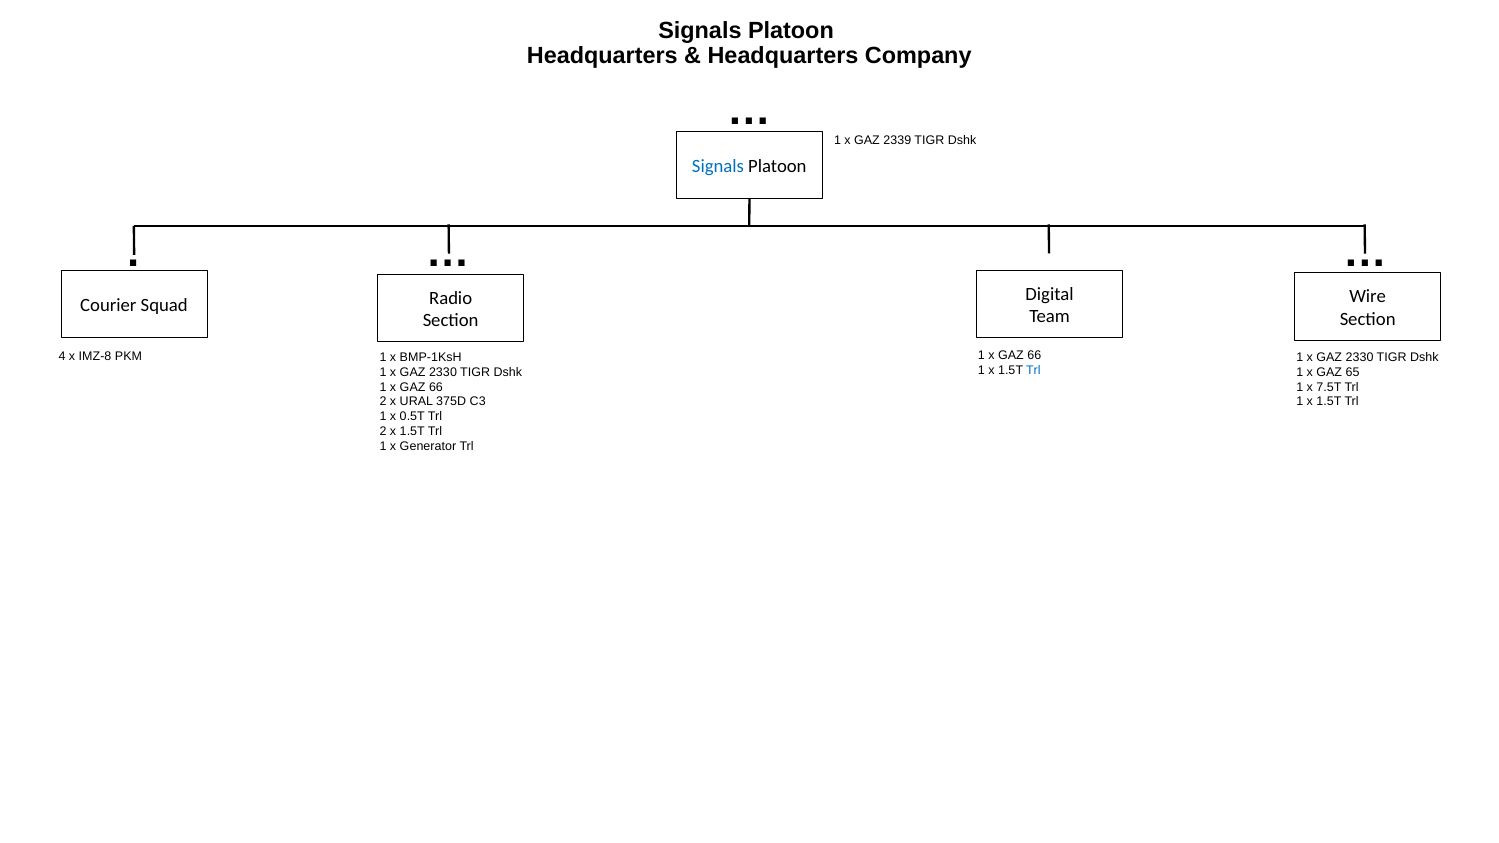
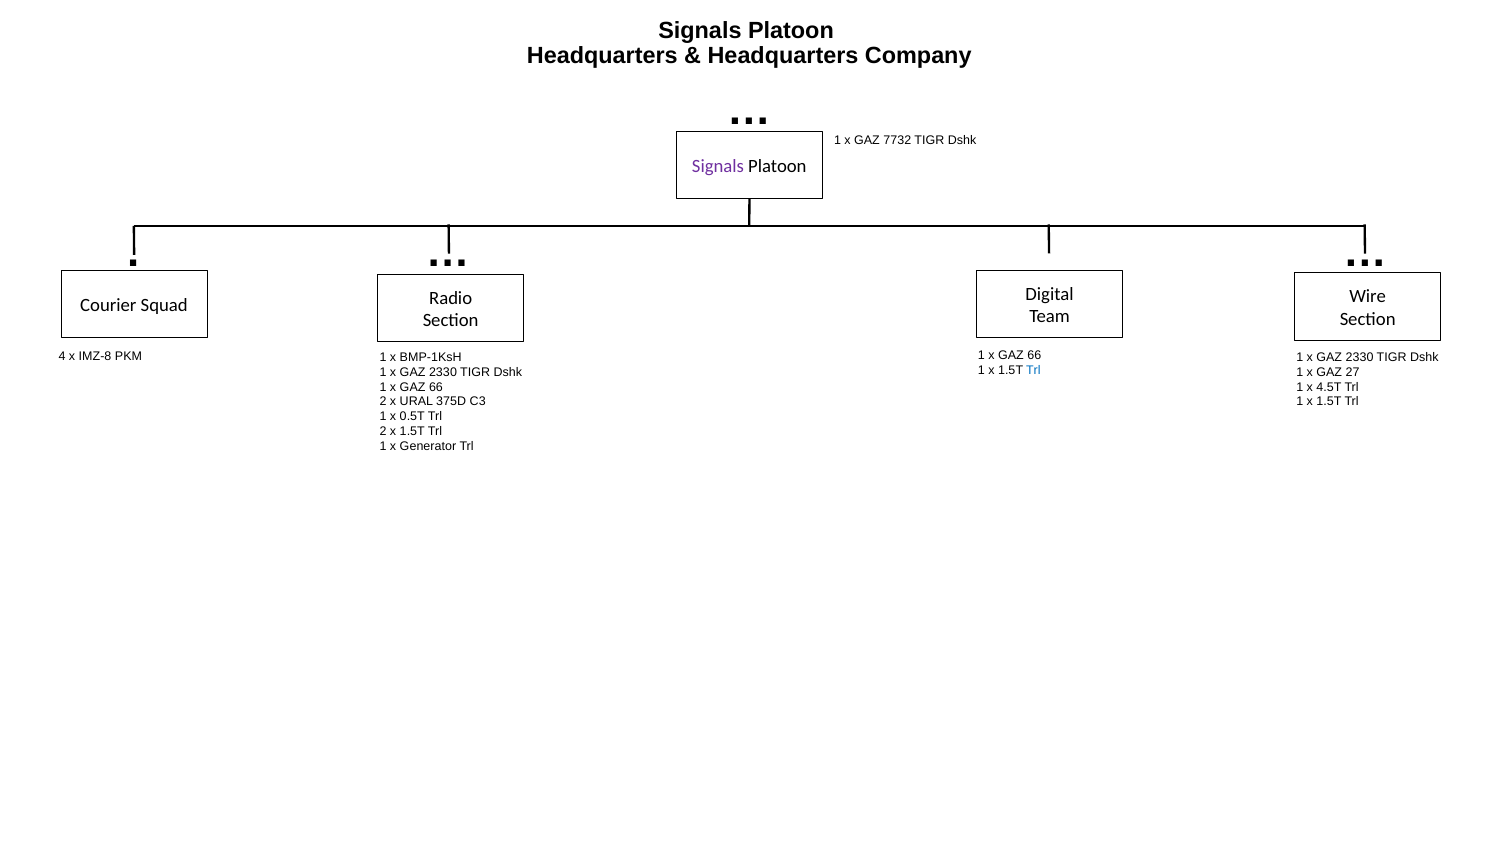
2339: 2339 -> 7732
Signals at (718, 166) colour: blue -> purple
65: 65 -> 27
7.5T: 7.5T -> 4.5T
